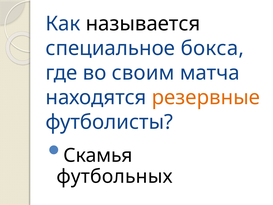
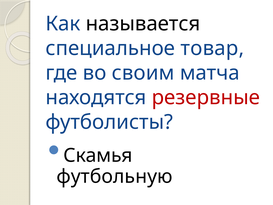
бокса: бокса -> товар
резервные colour: orange -> red
футбольных: футбольных -> футбольную
